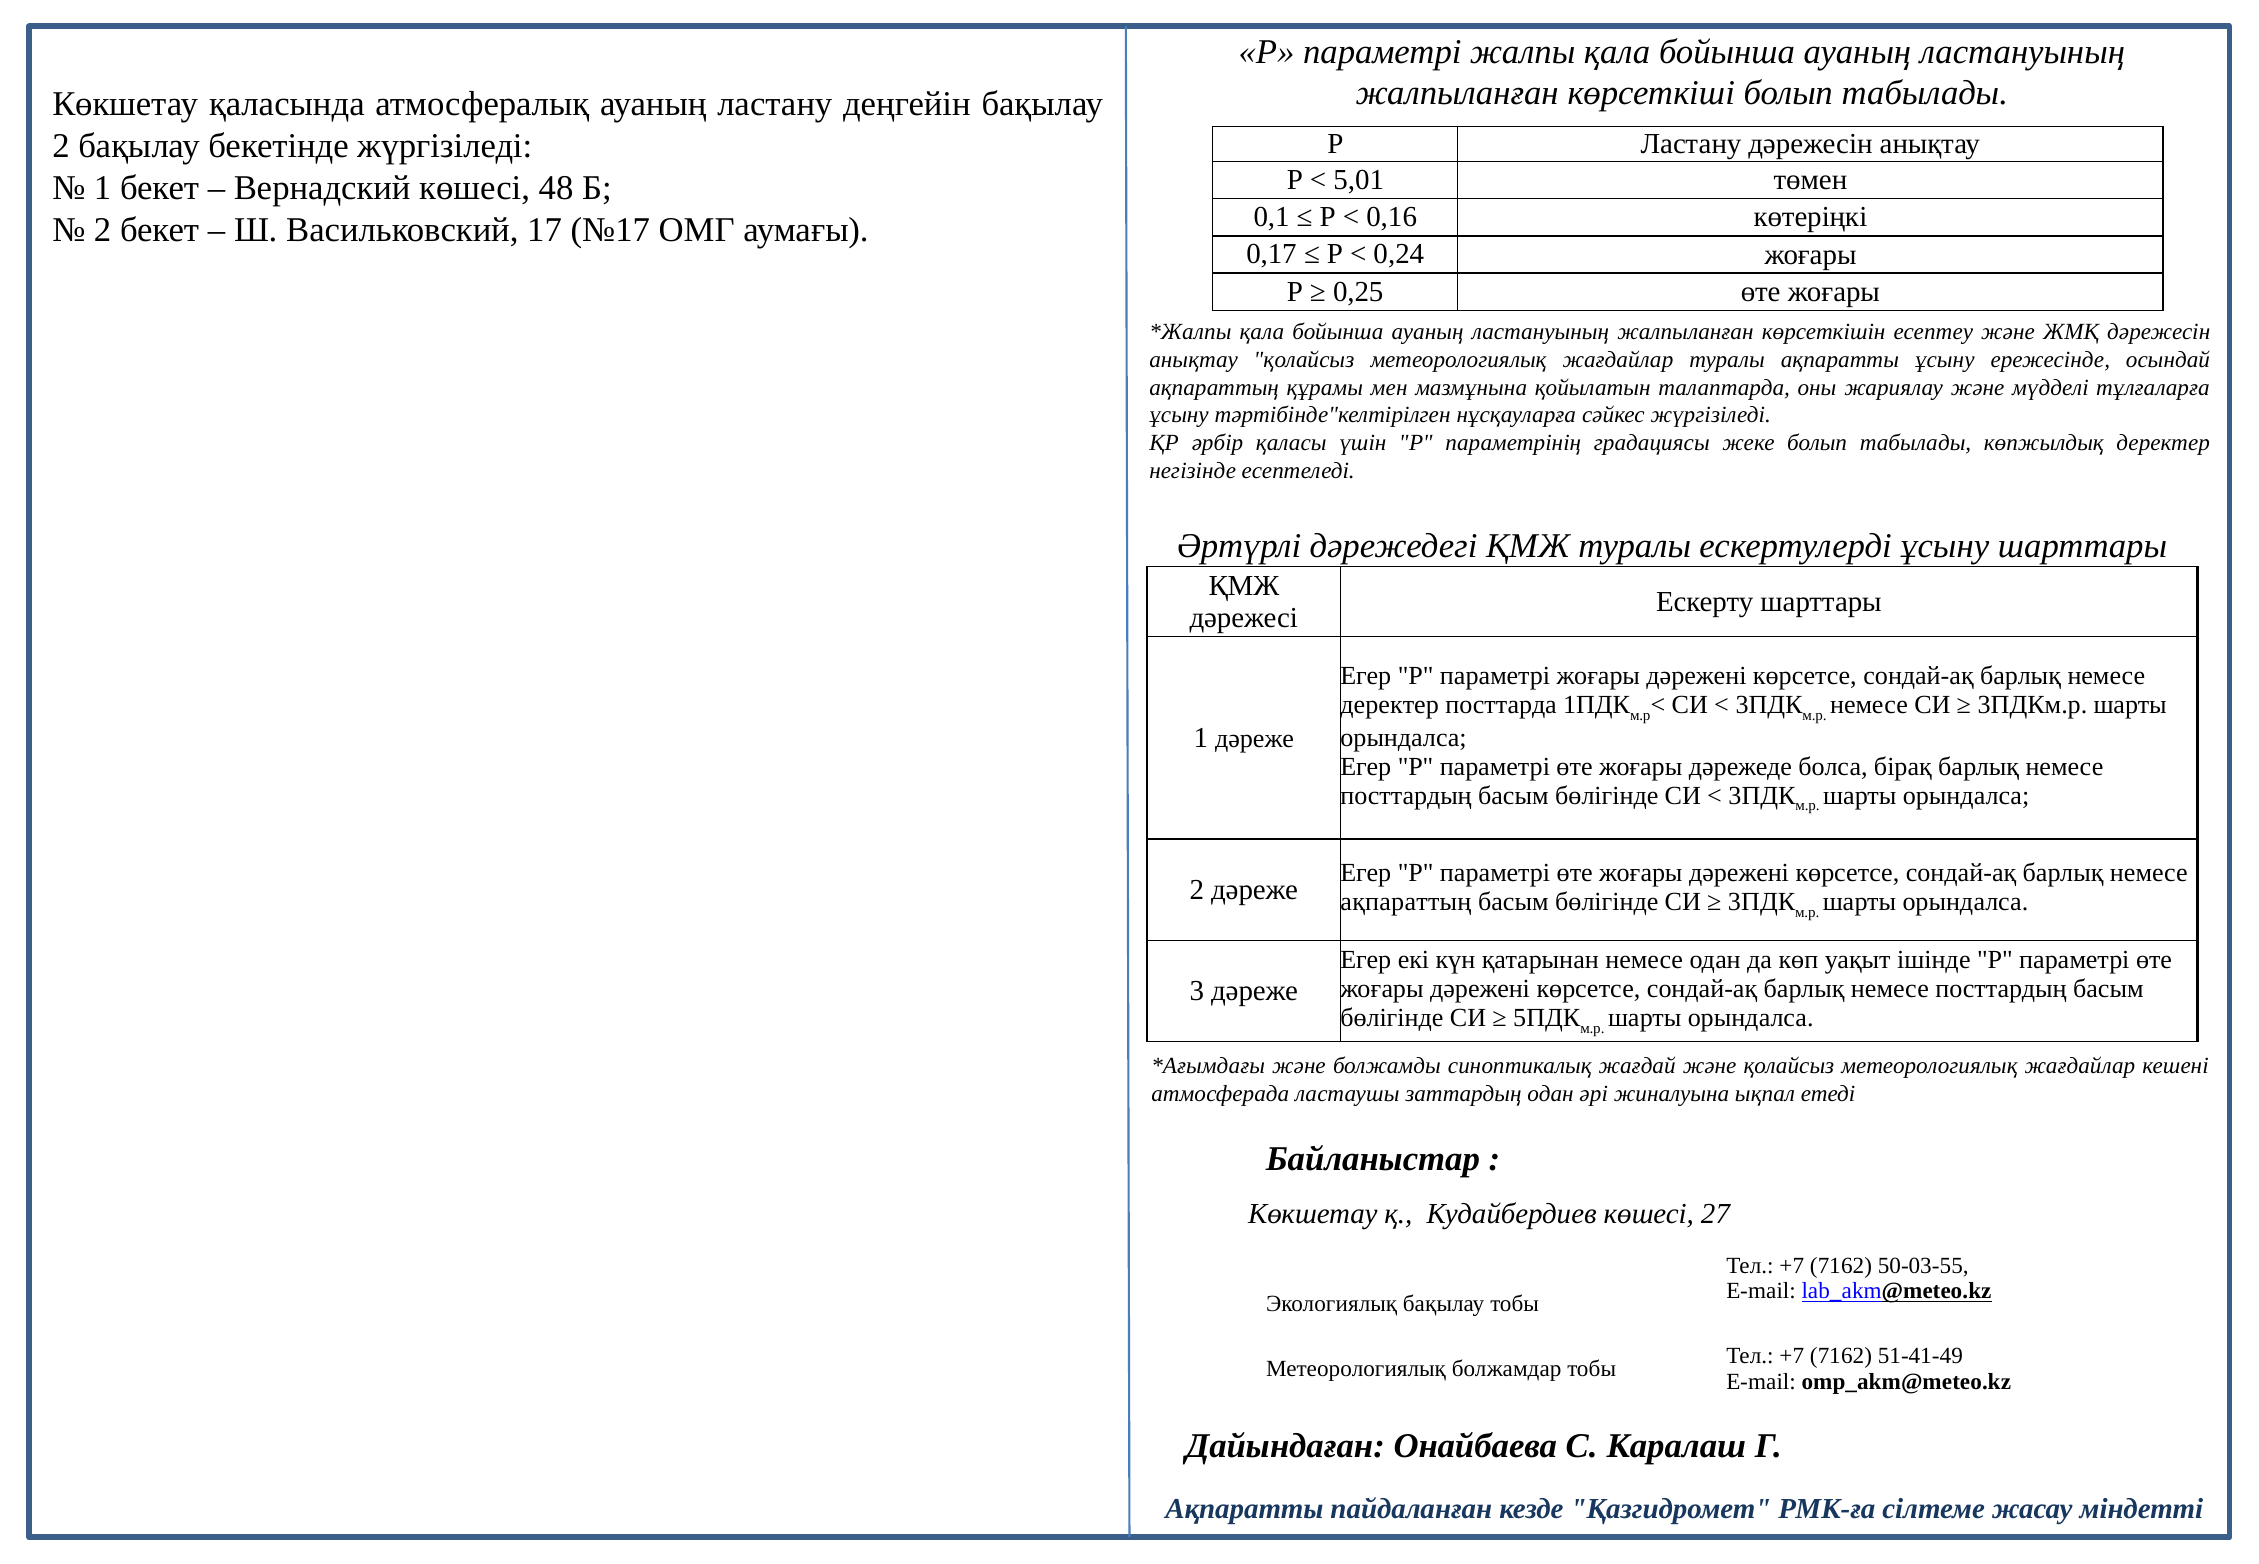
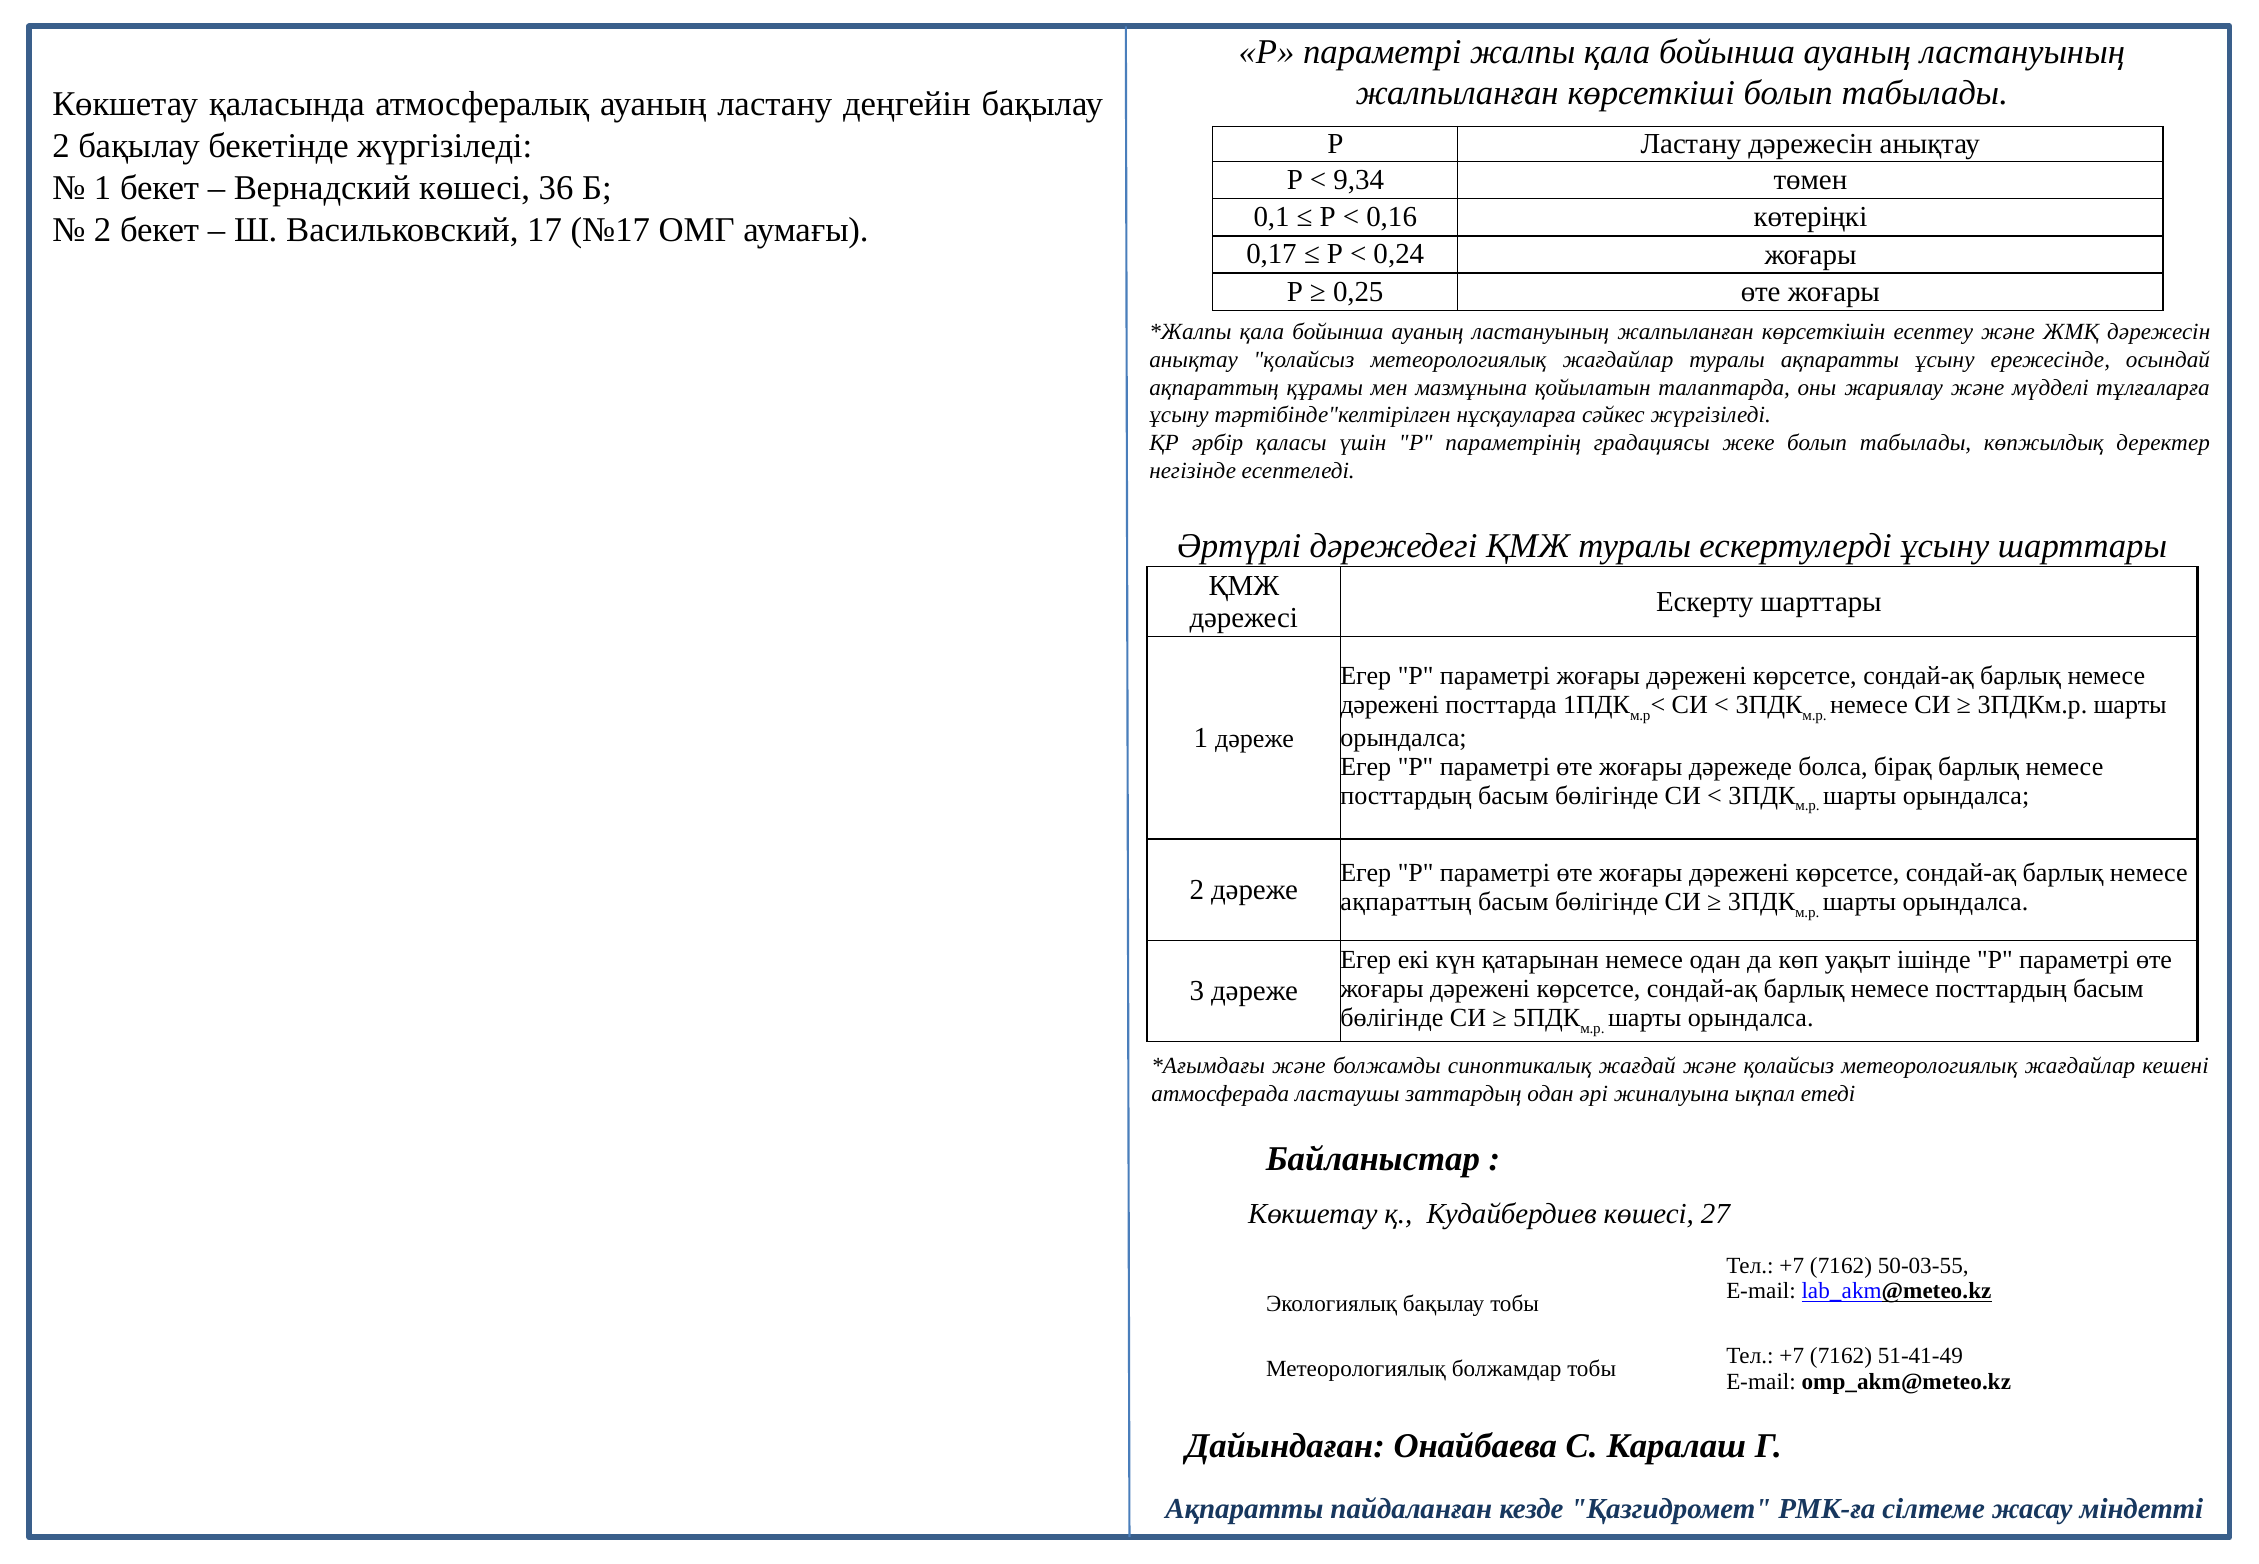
5,01: 5,01 -> 9,34
48: 48 -> 36
деректер at (1390, 705): деректер -> дәрежені
